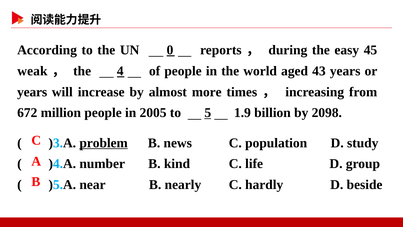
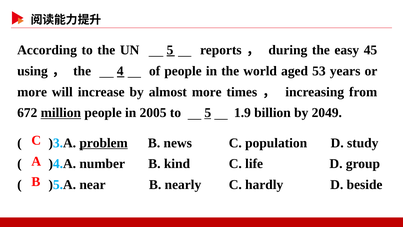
UN 0: 0 -> 5
weak: weak -> using
43: 43 -> 53
years at (32, 92): years -> more
million underline: none -> present
2098: 2098 -> 2049
